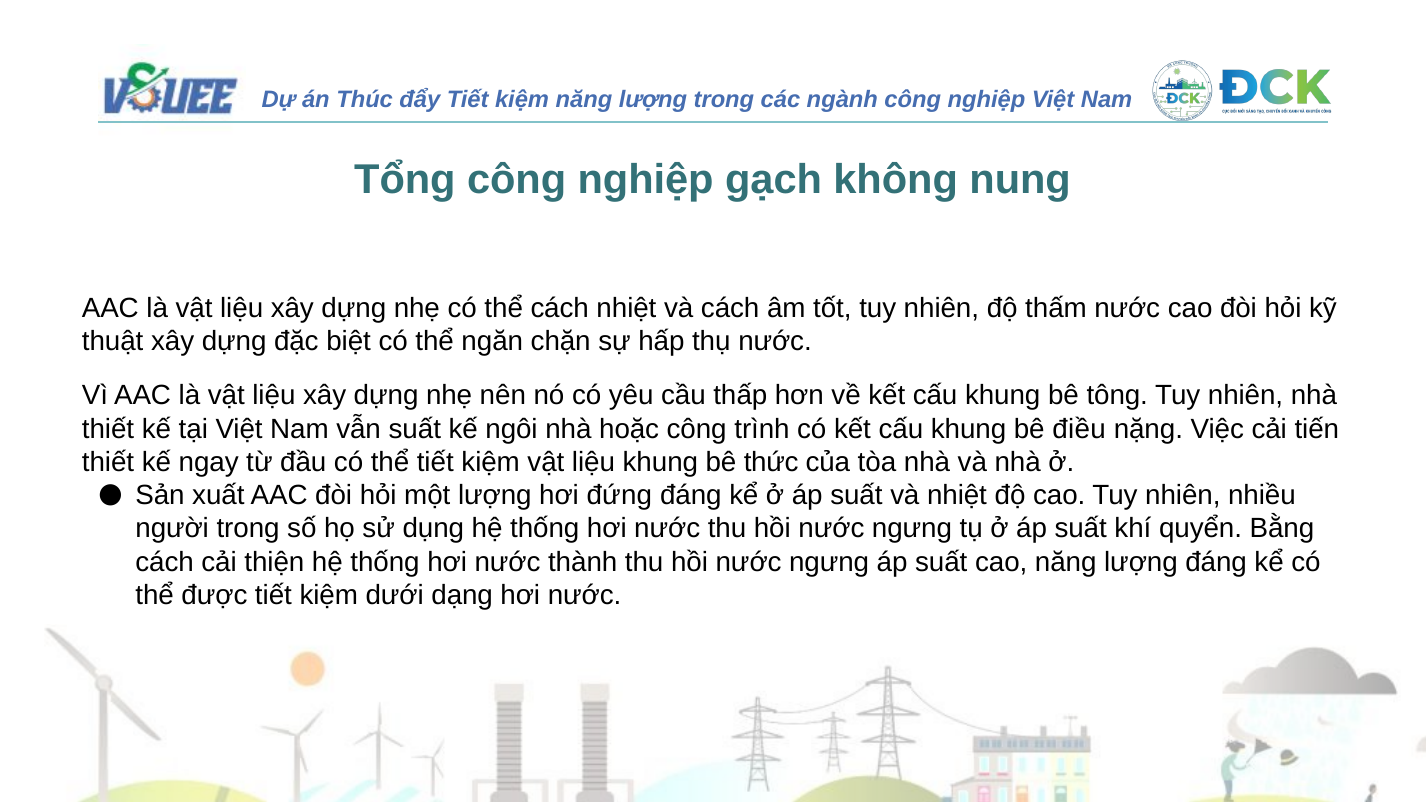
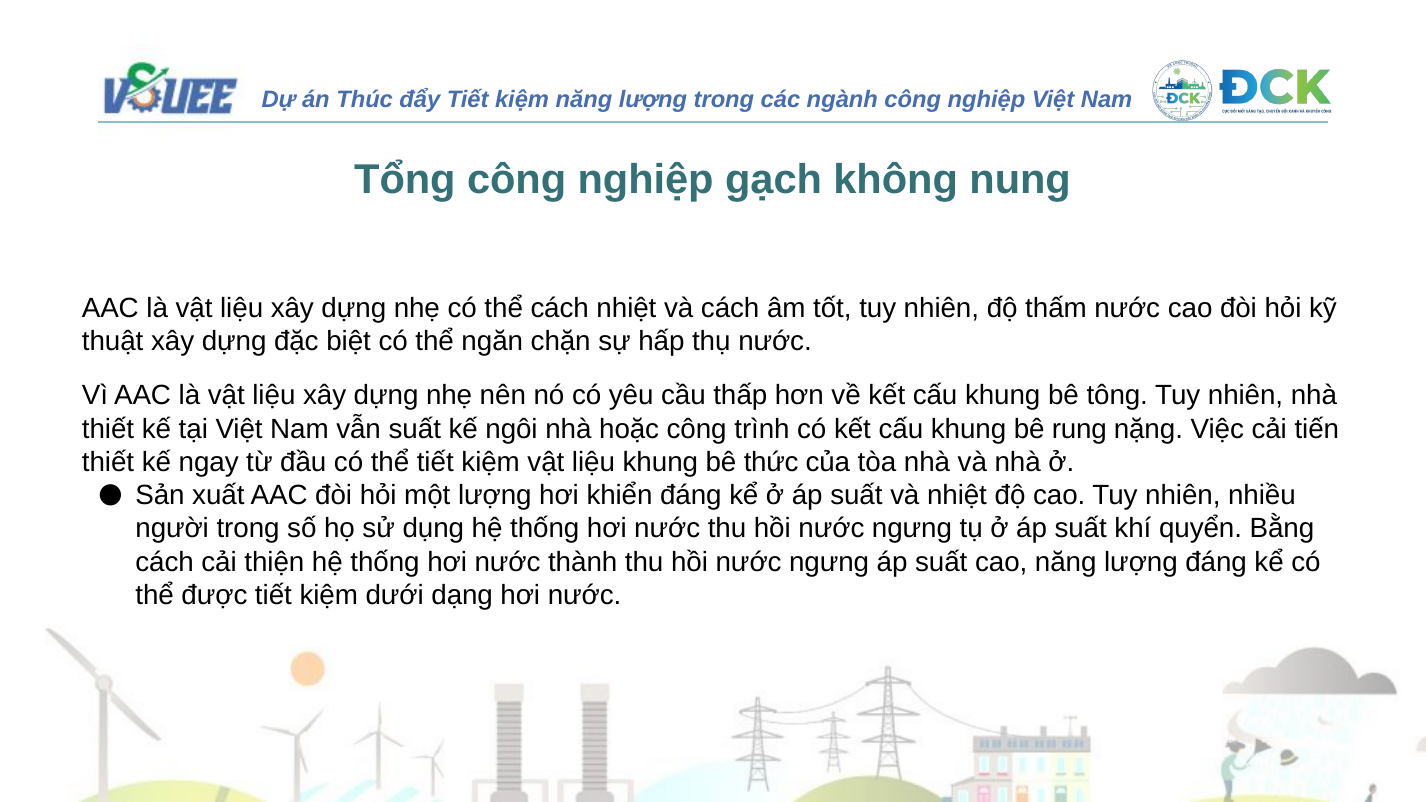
điều: điều -> rung
đứng: đứng -> khiển
